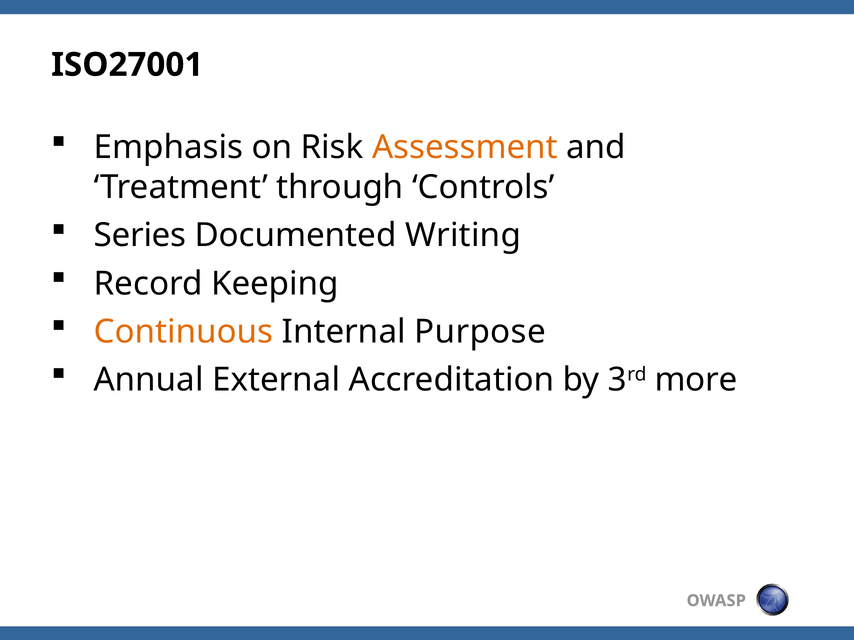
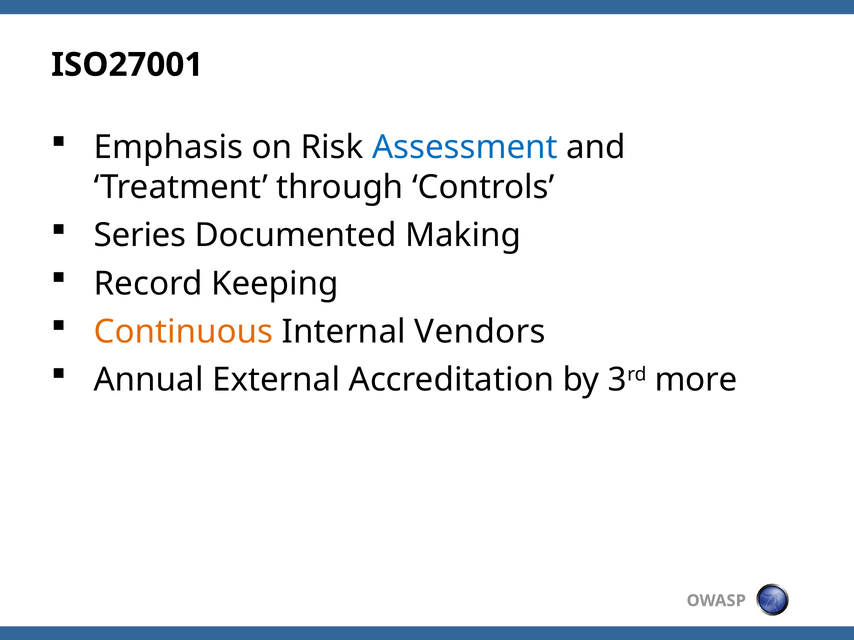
Assessment colour: orange -> blue
Writing: Writing -> Making
Purpose: Purpose -> Vendors
